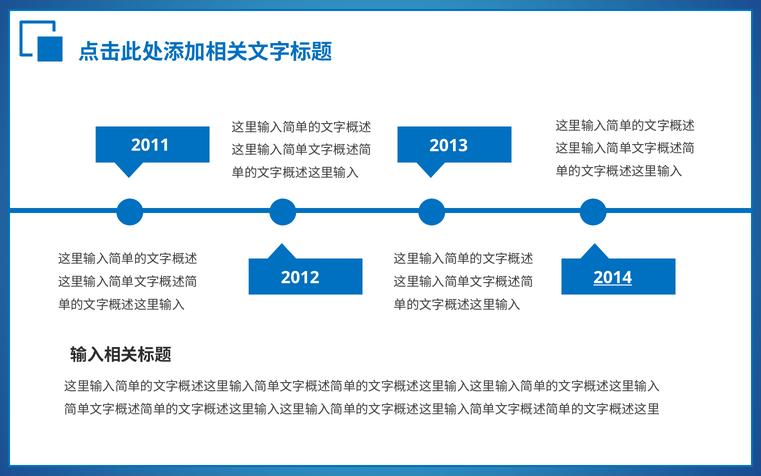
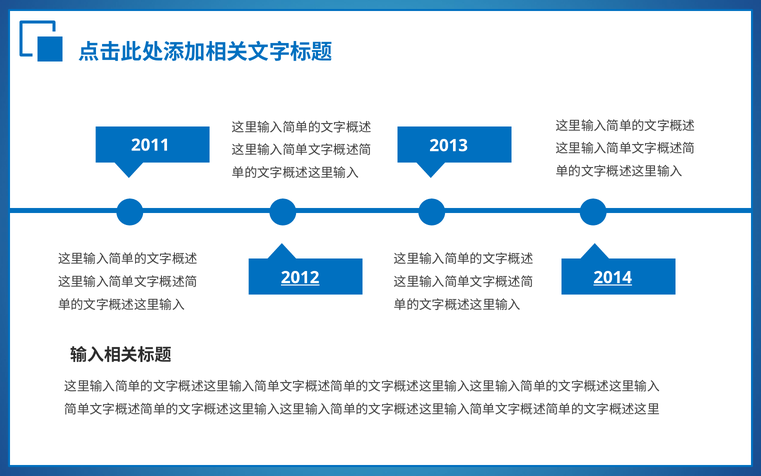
2012 underline: none -> present
